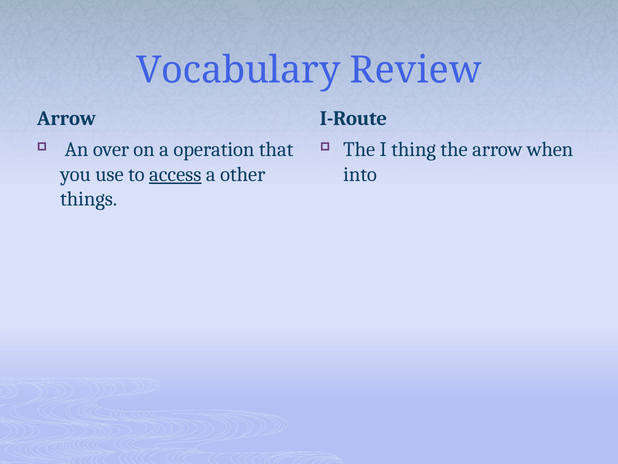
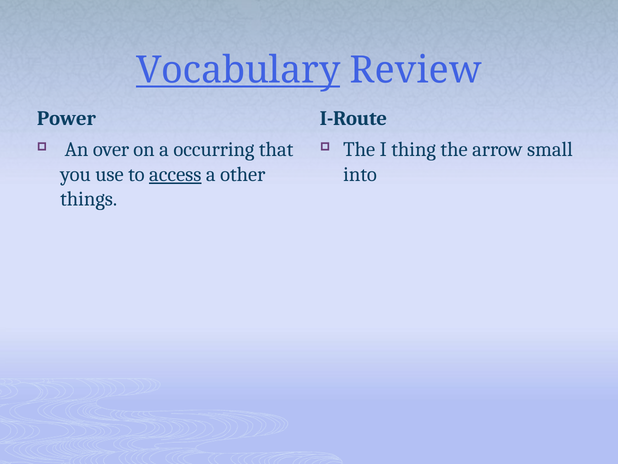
Vocabulary underline: none -> present
Arrow at (66, 119): Arrow -> Power
operation: operation -> occurring
when: when -> small
